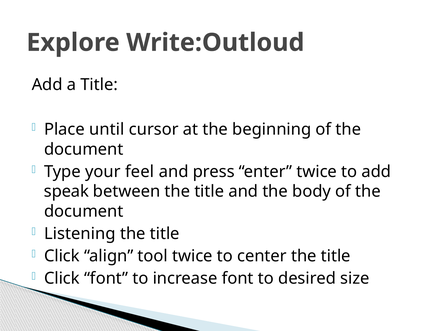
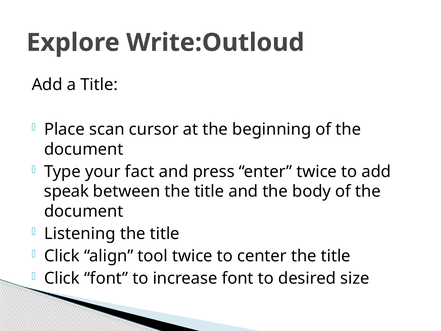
until: until -> scan
feel: feel -> fact
